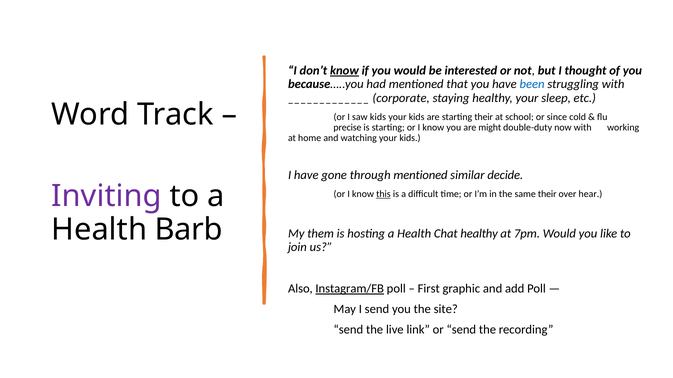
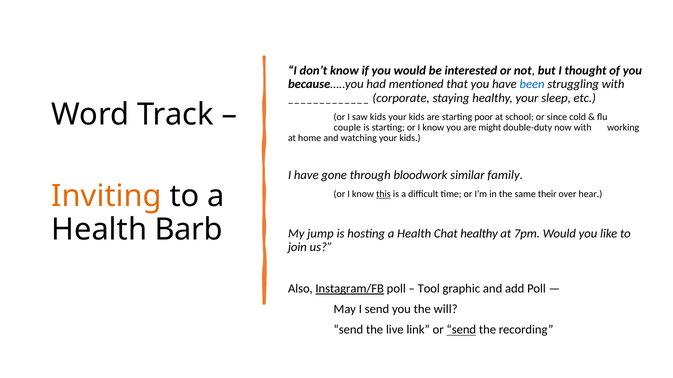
know at (344, 71) underline: present -> none
starting their: their -> poor
precise: precise -> couple
through mentioned: mentioned -> bloodwork
decide: decide -> family
Inviting colour: purple -> orange
them: them -> jump
First: First -> Tool
site: site -> will
send at (461, 330) underline: none -> present
